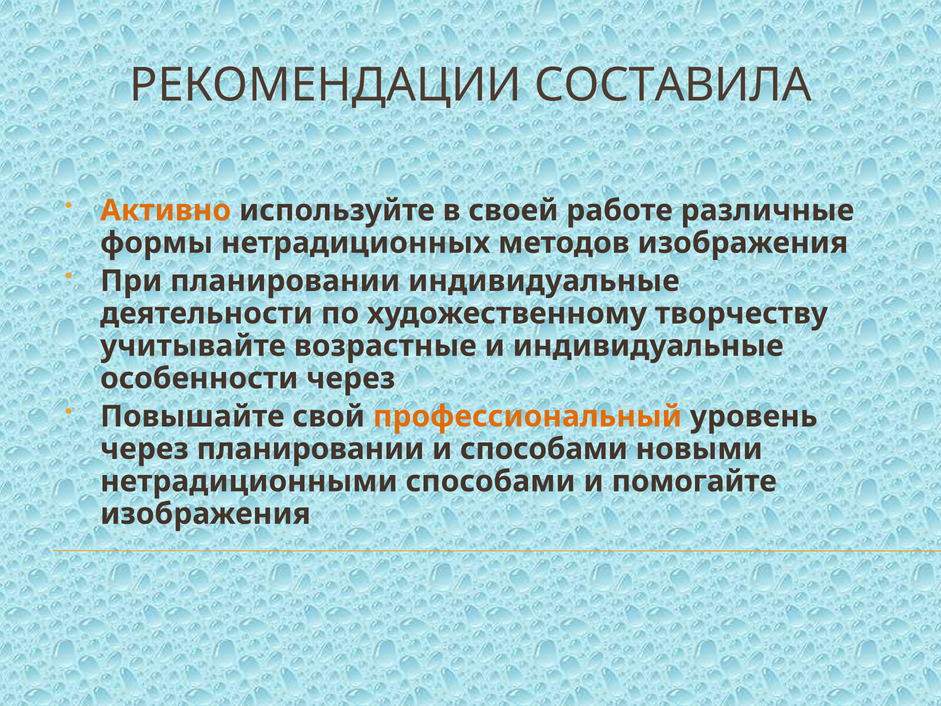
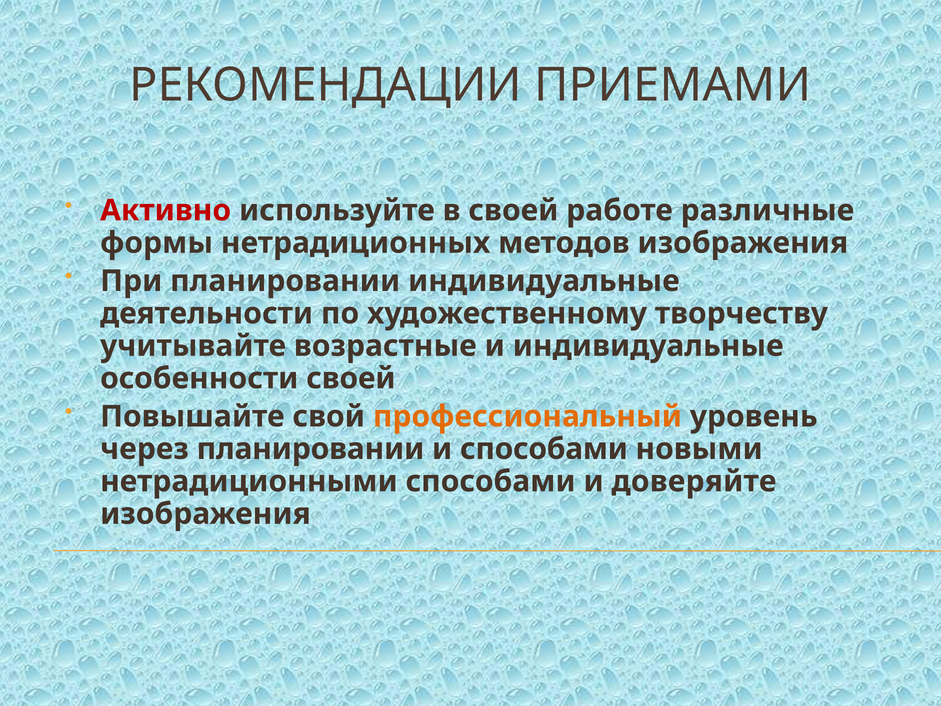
СОСТАВИЛА: СОСТАВИЛА -> ПРИЕМАМИ
Активно colour: orange -> red
особенности через: через -> своей
помогайте: помогайте -> доверяйте
